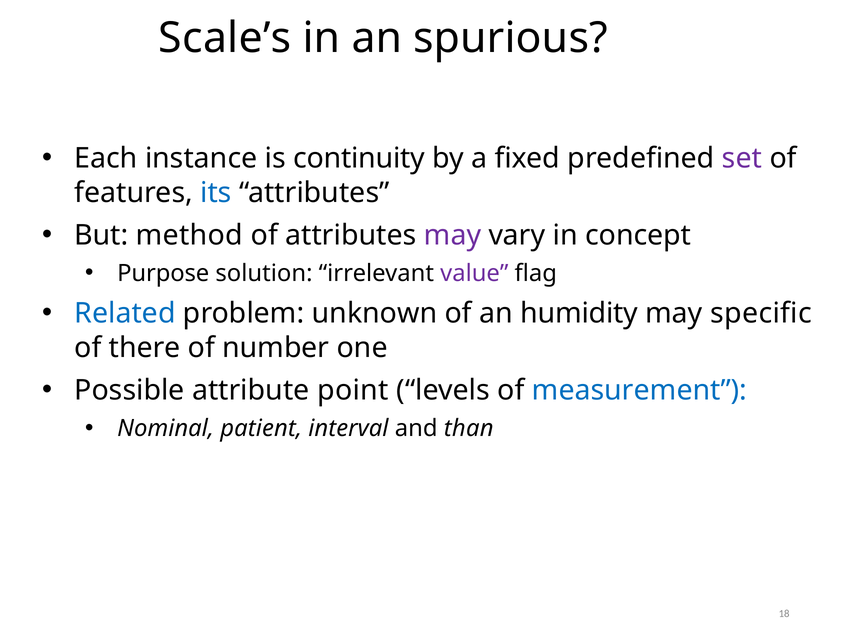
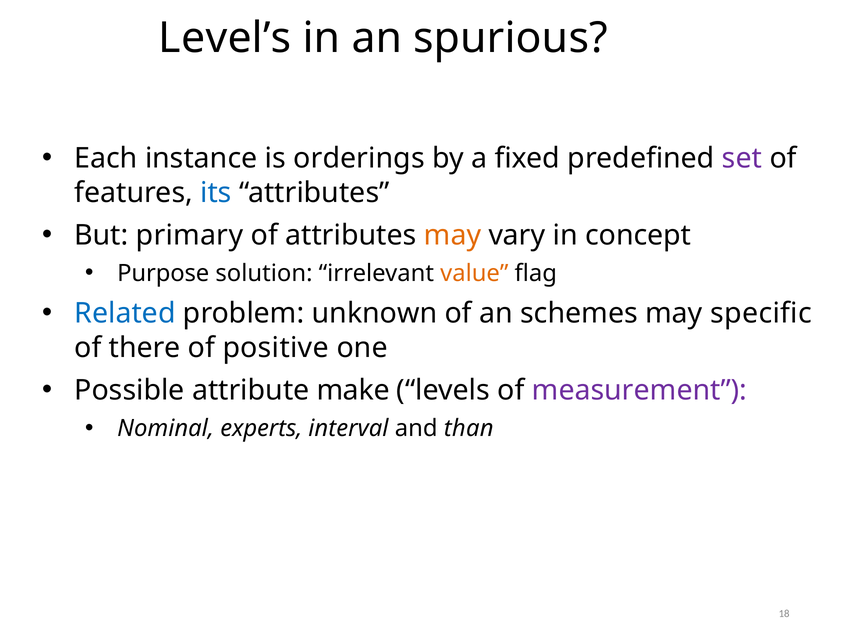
Scale’s: Scale’s -> Level’s
continuity: continuity -> orderings
method: method -> primary
may at (452, 235) colour: purple -> orange
value colour: purple -> orange
humidity: humidity -> schemes
number: number -> positive
point: point -> make
measurement colour: blue -> purple
patient: patient -> experts
